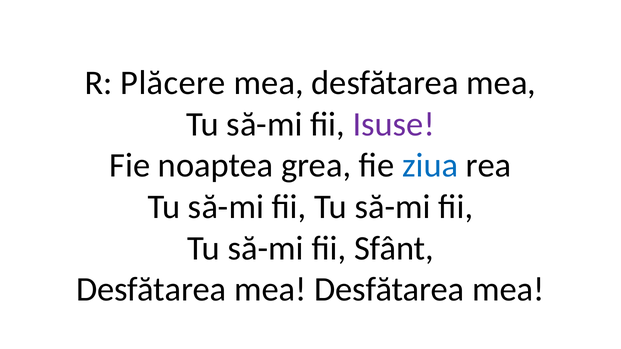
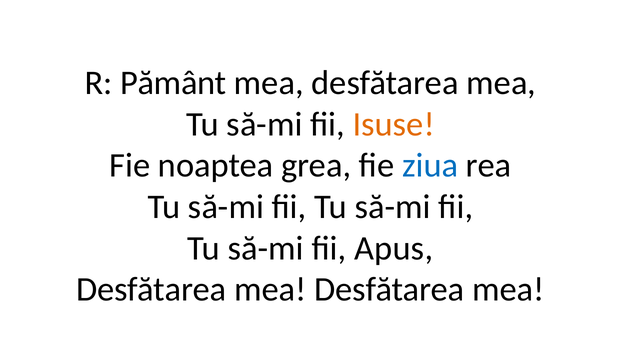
Plăcere: Plăcere -> Pământ
Isuse colour: purple -> orange
Sfânt: Sfânt -> Apus
